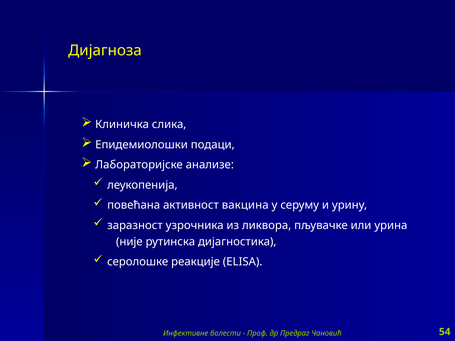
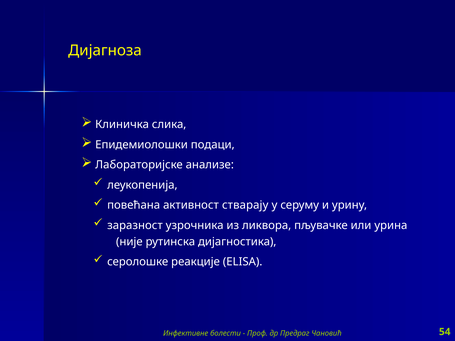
вакцина: вакцина -> стварају
